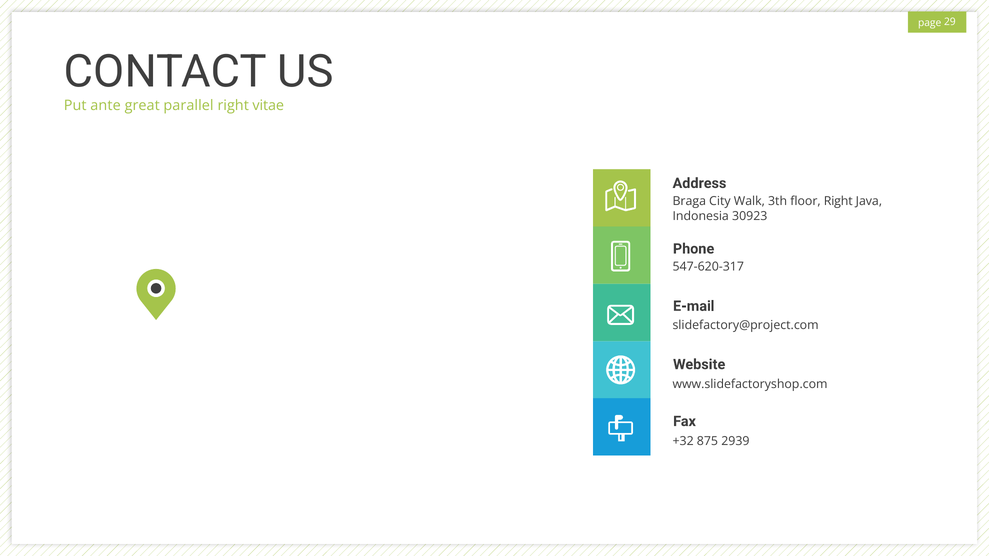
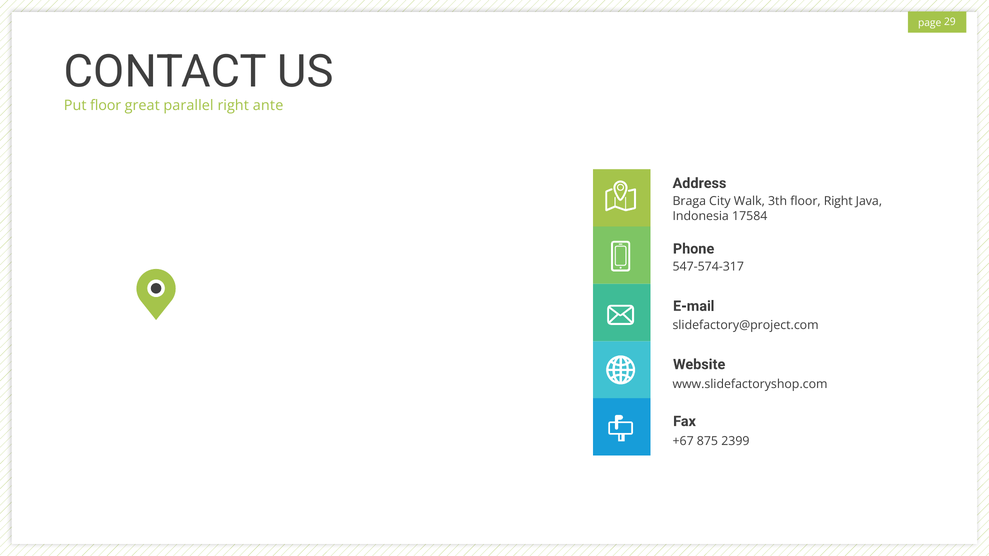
Put ante: ante -> floor
vitae: vitae -> ante
30923: 30923 -> 17584
547-620-317: 547-620-317 -> 547-574-317
+32: +32 -> +67
2939: 2939 -> 2399
